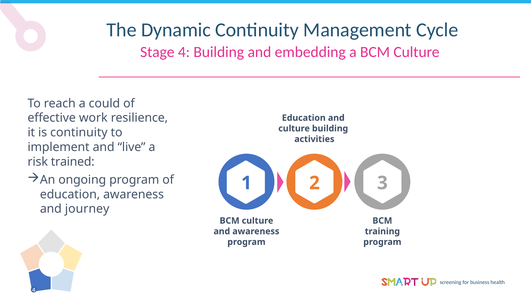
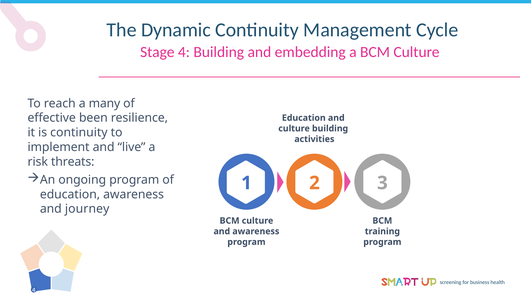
could: could -> many
work: work -> been
trained: trained -> threats
